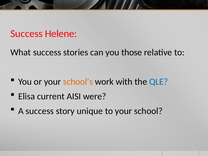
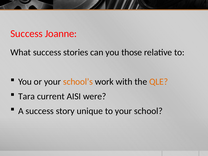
Helene: Helene -> Joanne
QLE colour: blue -> orange
Elisa: Elisa -> Tara
